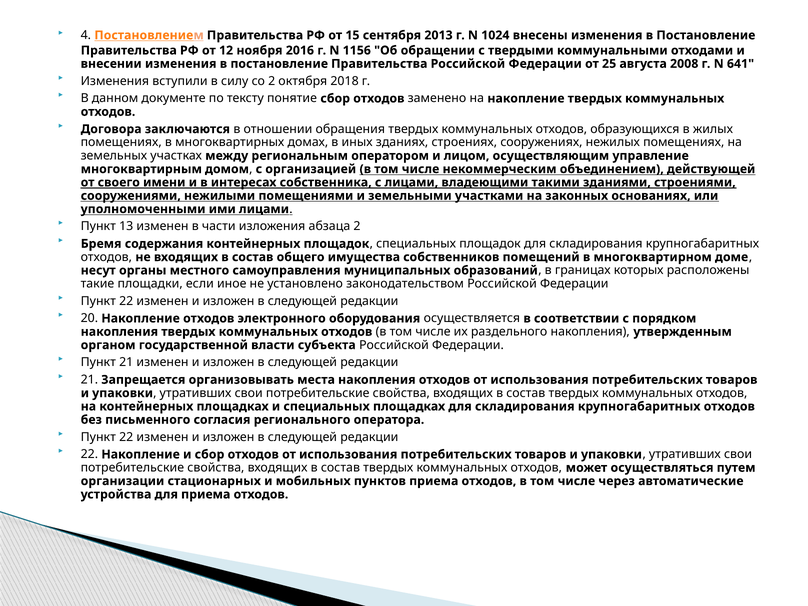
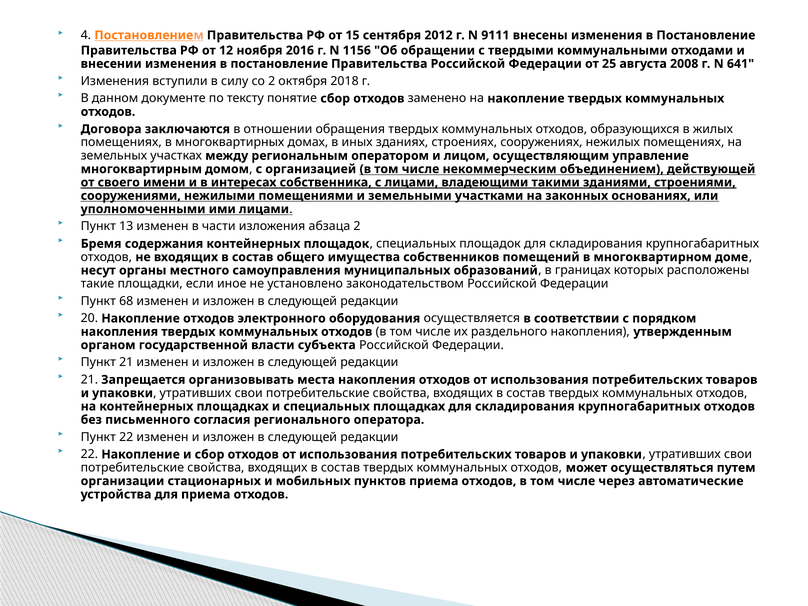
2013: 2013 -> 2012
1024: 1024 -> 9111
22 at (126, 301): 22 -> 68
